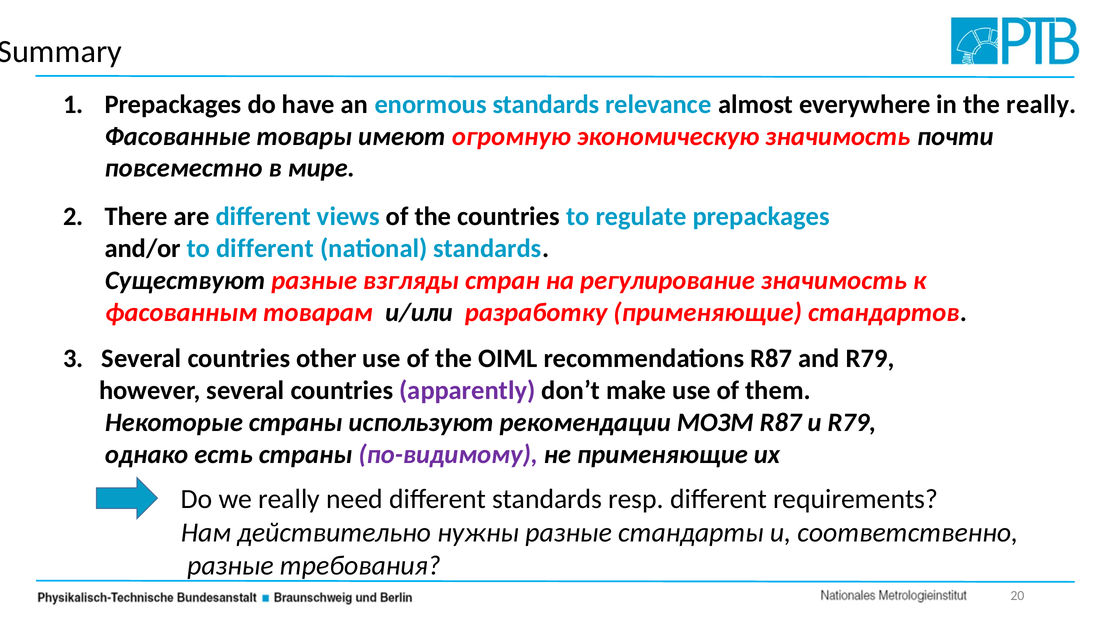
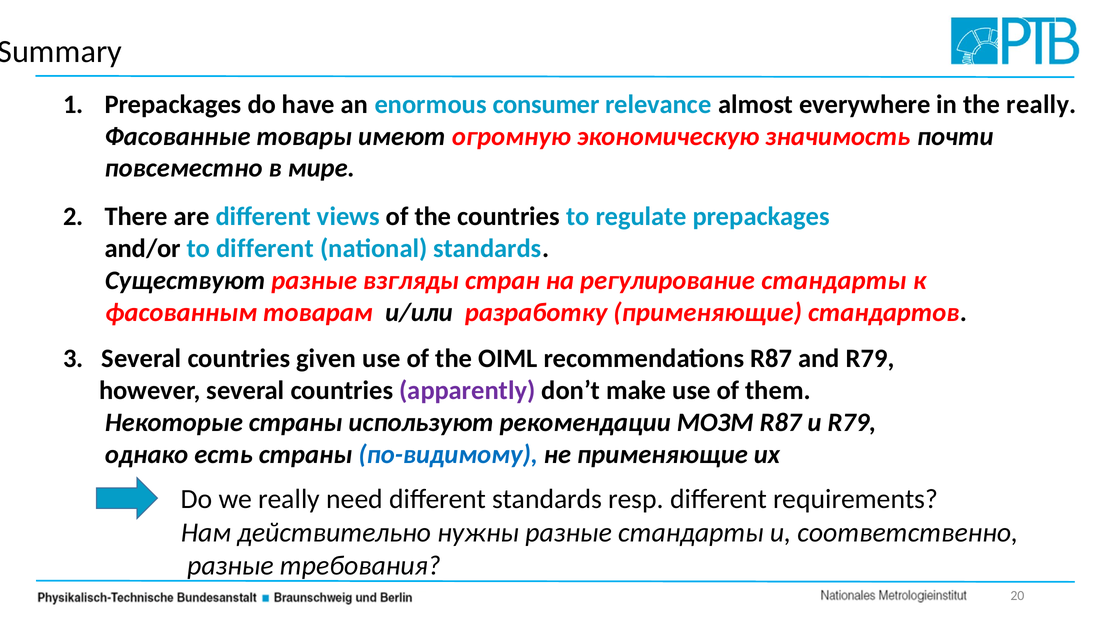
enormous standards: standards -> consumer
регулирование значимость: значимость -> стандарты
other: other -> given
по-видимому colour: purple -> blue
